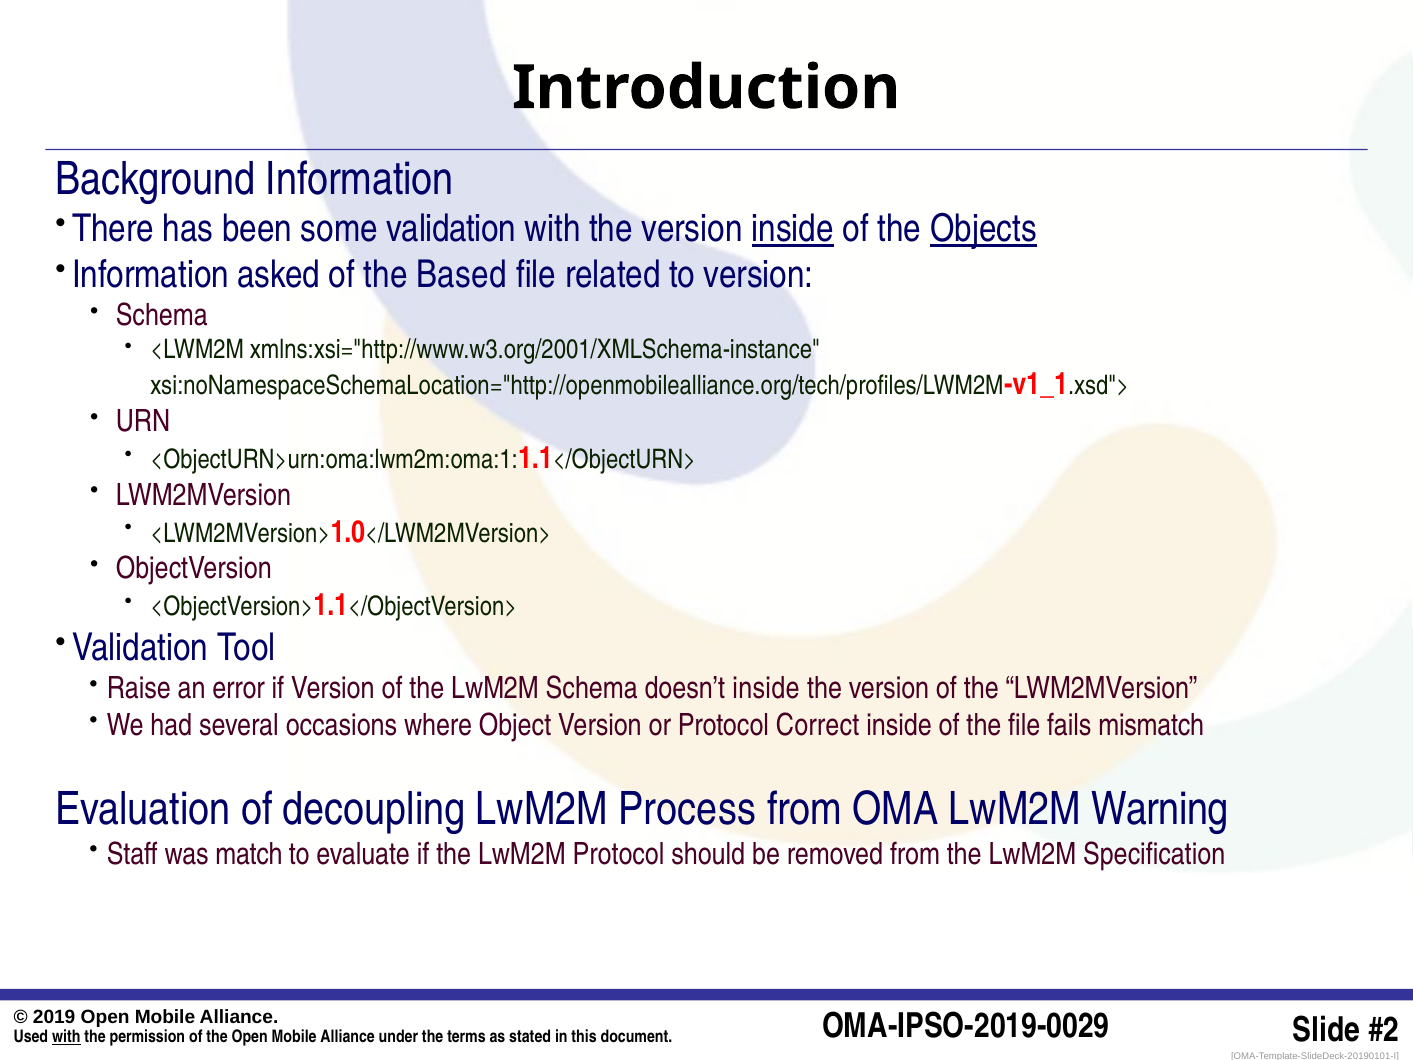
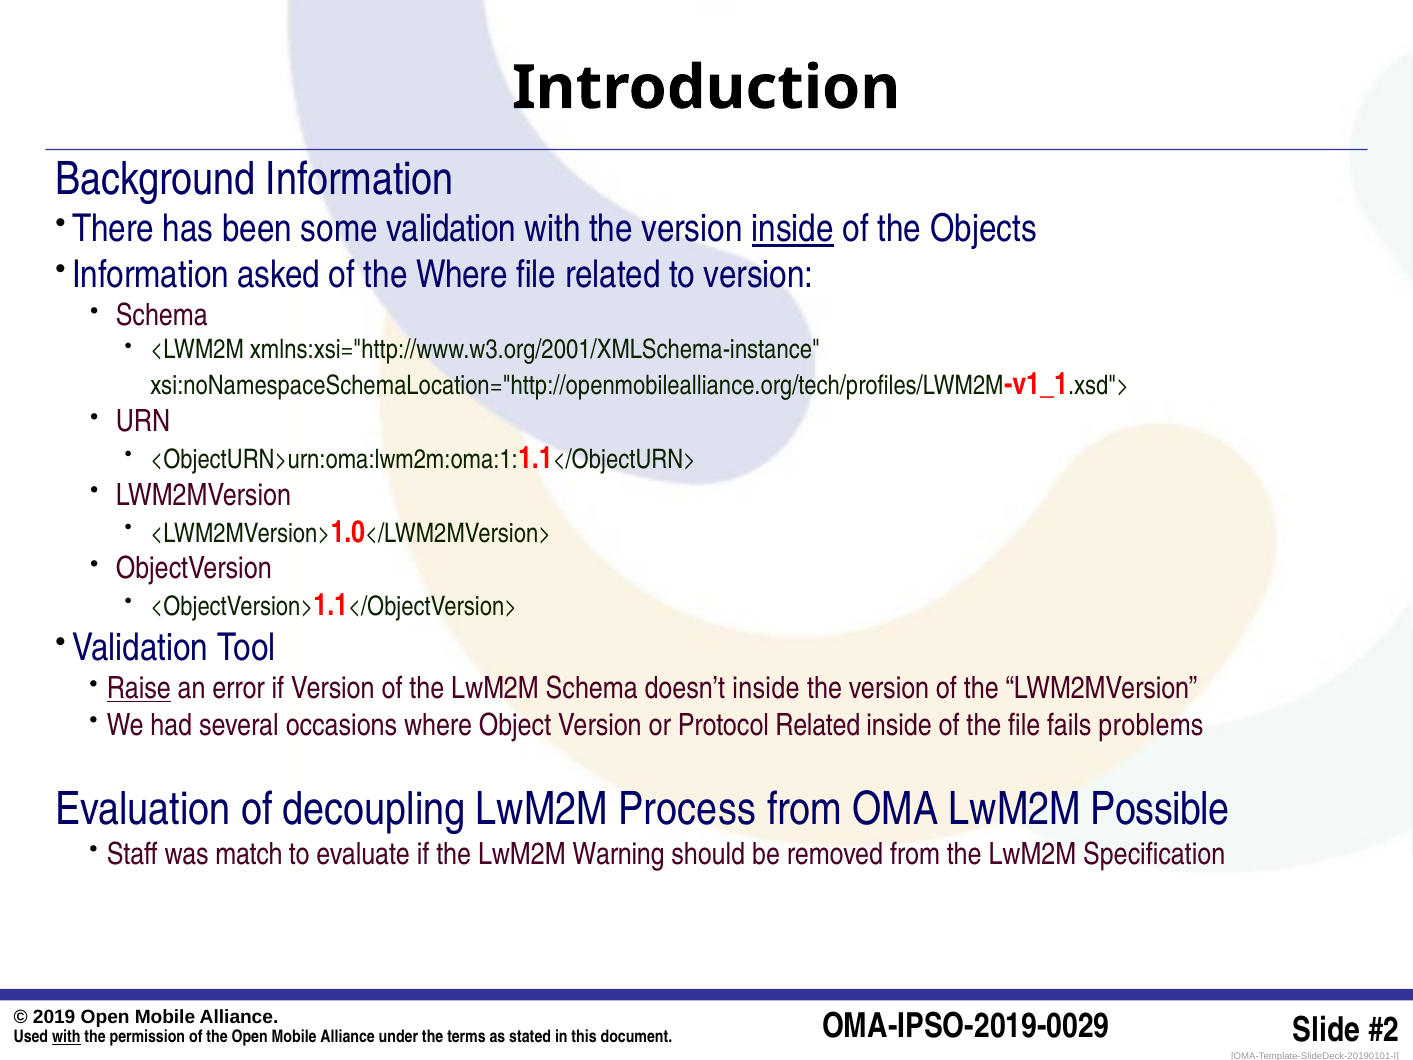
Objects underline: present -> none
the Based: Based -> Where
Raise underline: none -> present
Protocol Correct: Correct -> Related
mismatch: mismatch -> problems
Warning: Warning -> Possible
LwM2M Protocol: Protocol -> Warning
